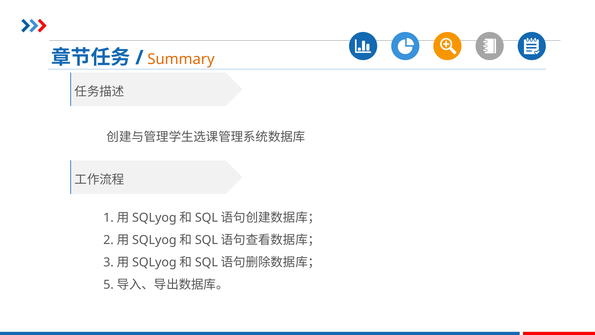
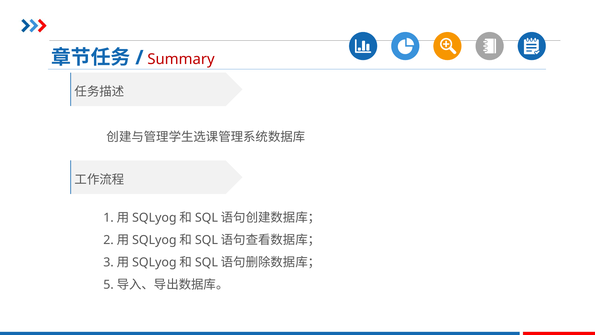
Summary colour: orange -> red
